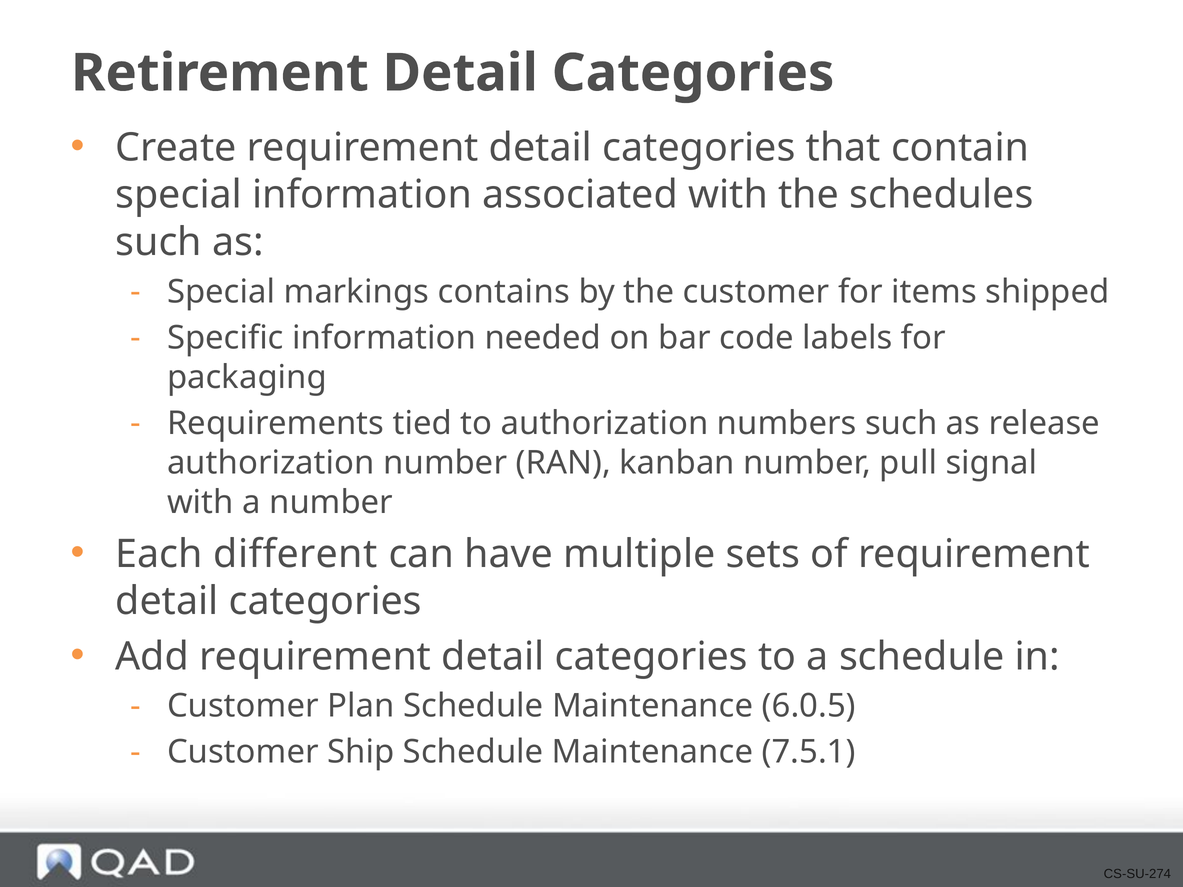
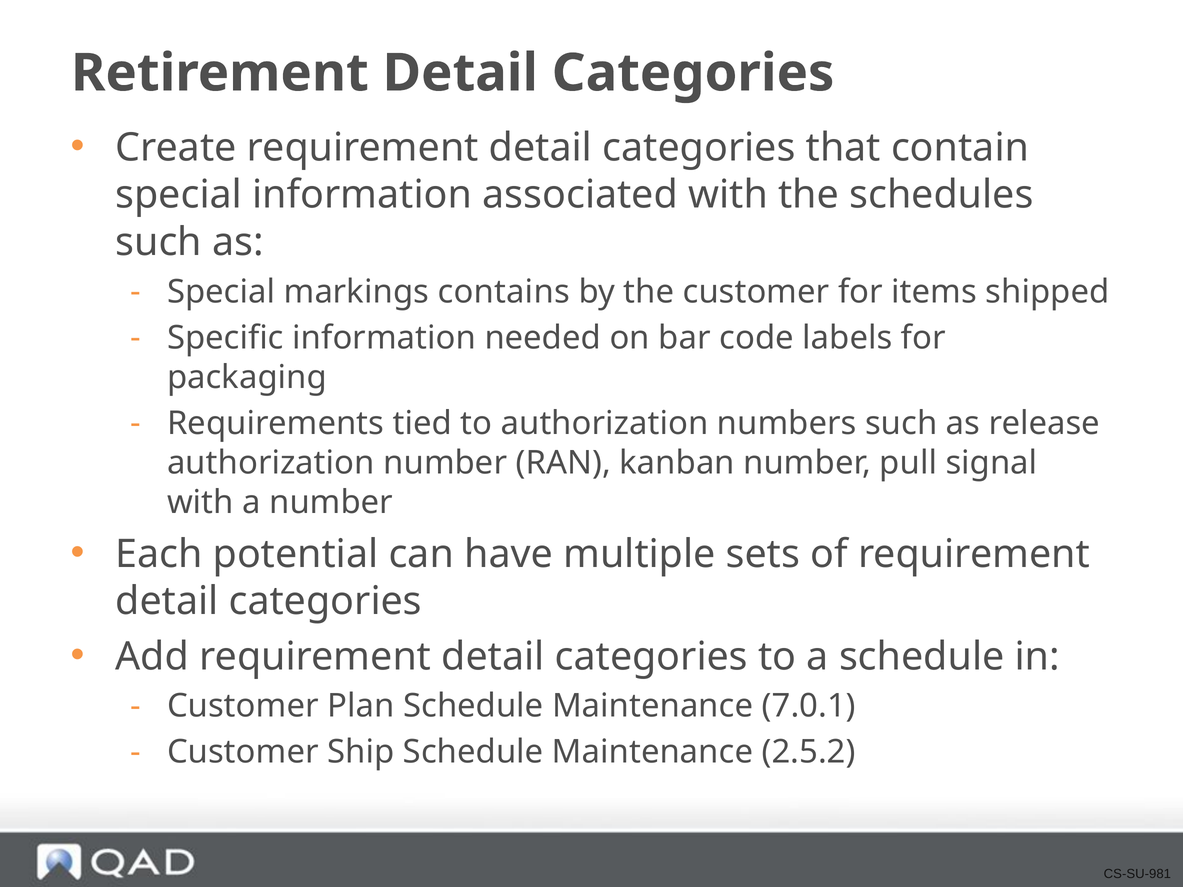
different: different -> potential
6.0.5: 6.0.5 -> 7.0.1
7.5.1: 7.5.1 -> 2.5.2
CS-SU-274: CS-SU-274 -> CS-SU-981
